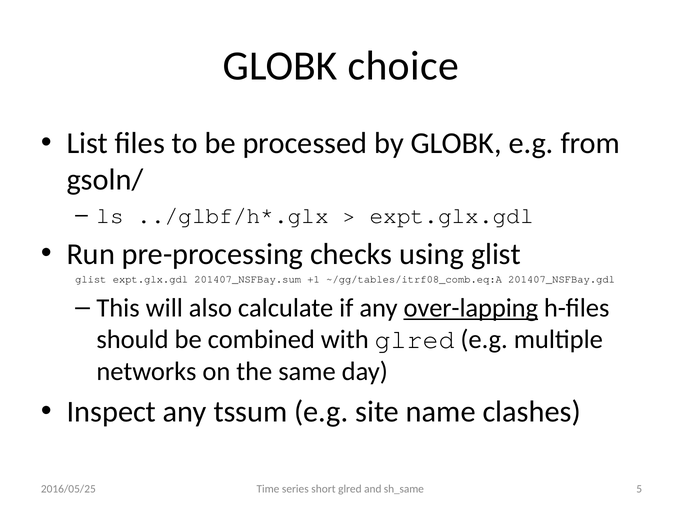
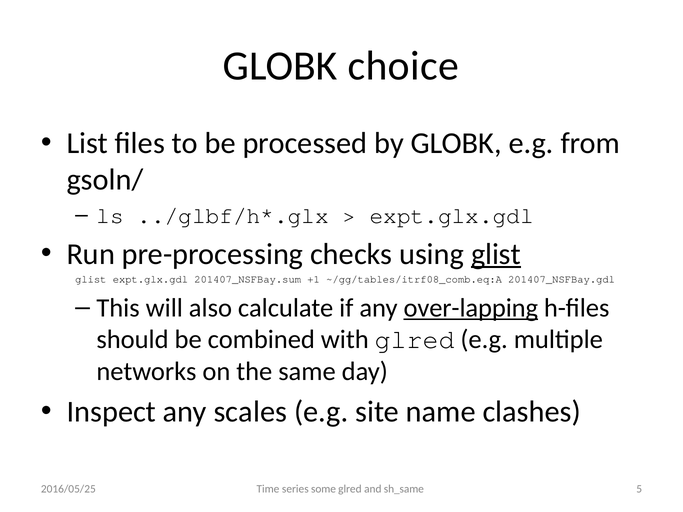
glist at (496, 254) underline: none -> present
tssum: tssum -> scales
short: short -> some
